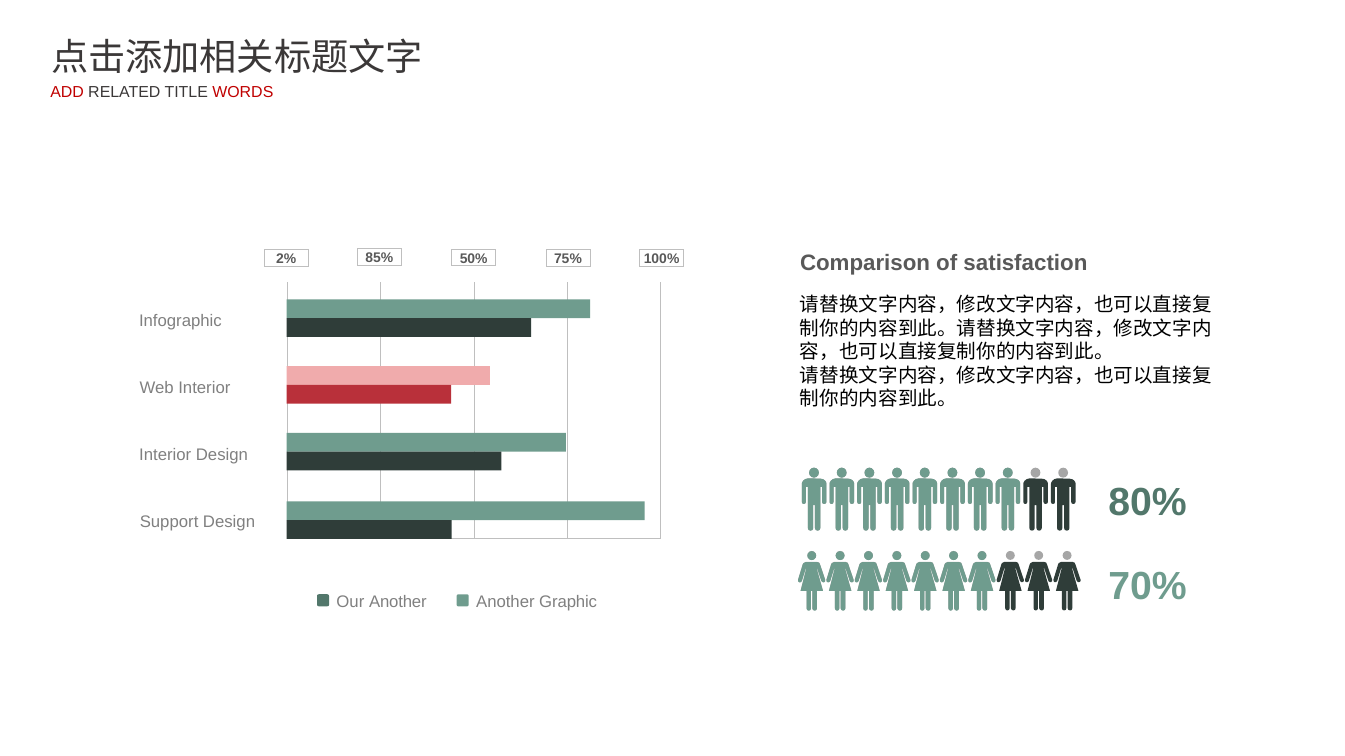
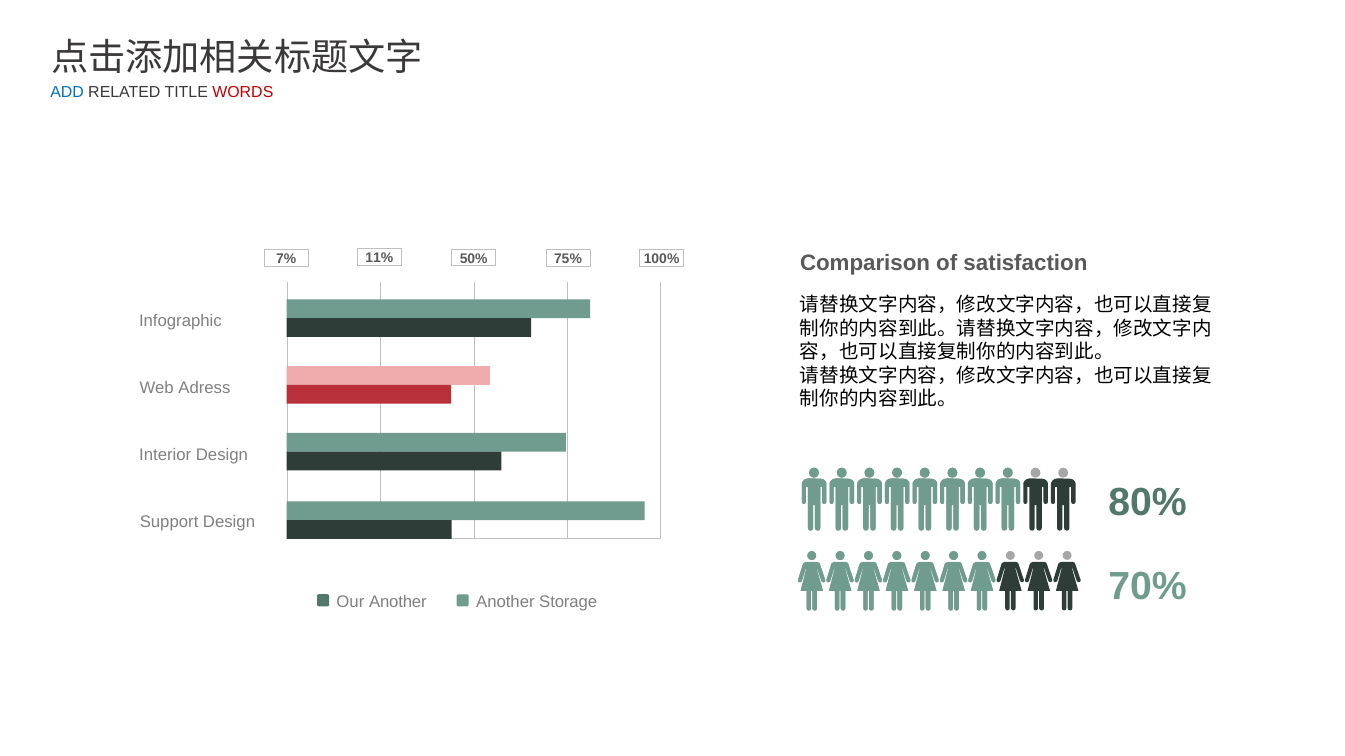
ADD colour: red -> blue
85%: 85% -> 11%
2%: 2% -> 7%
Web Interior: Interior -> Adress
Graphic: Graphic -> Storage
